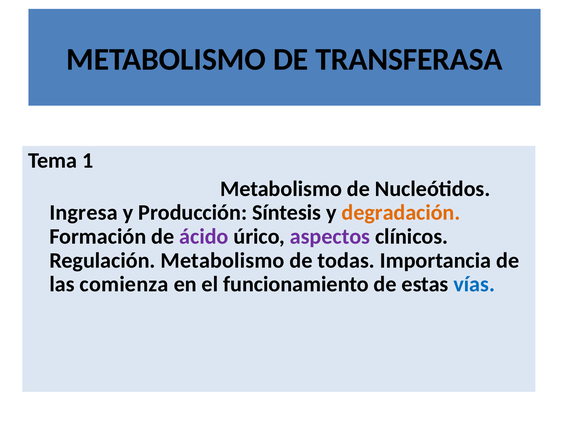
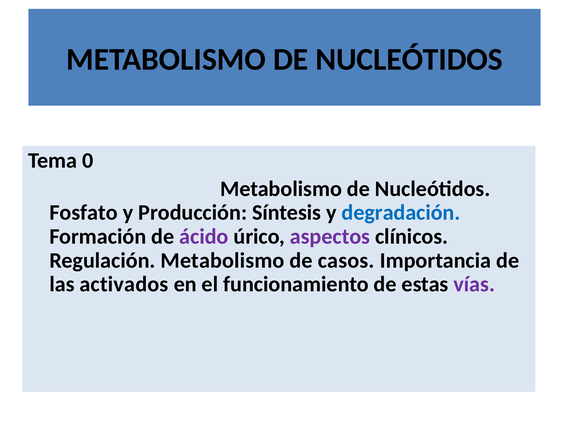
TRANSFERASA at (409, 60): TRANSFERASA -> NUCLEÓTIDOS
1: 1 -> 0
Ingresa: Ingresa -> Fosfato
degradación colour: orange -> blue
todas: todas -> casos
comienza: comienza -> activados
vías colour: blue -> purple
